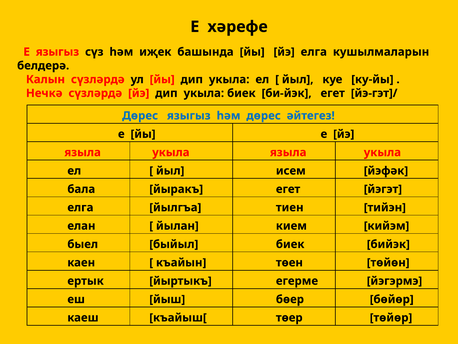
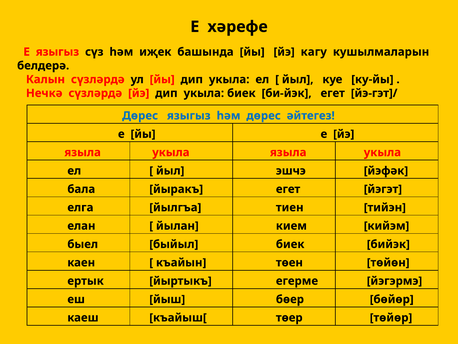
йэ елга: елга -> кагу
исем: исем -> эшчэ
